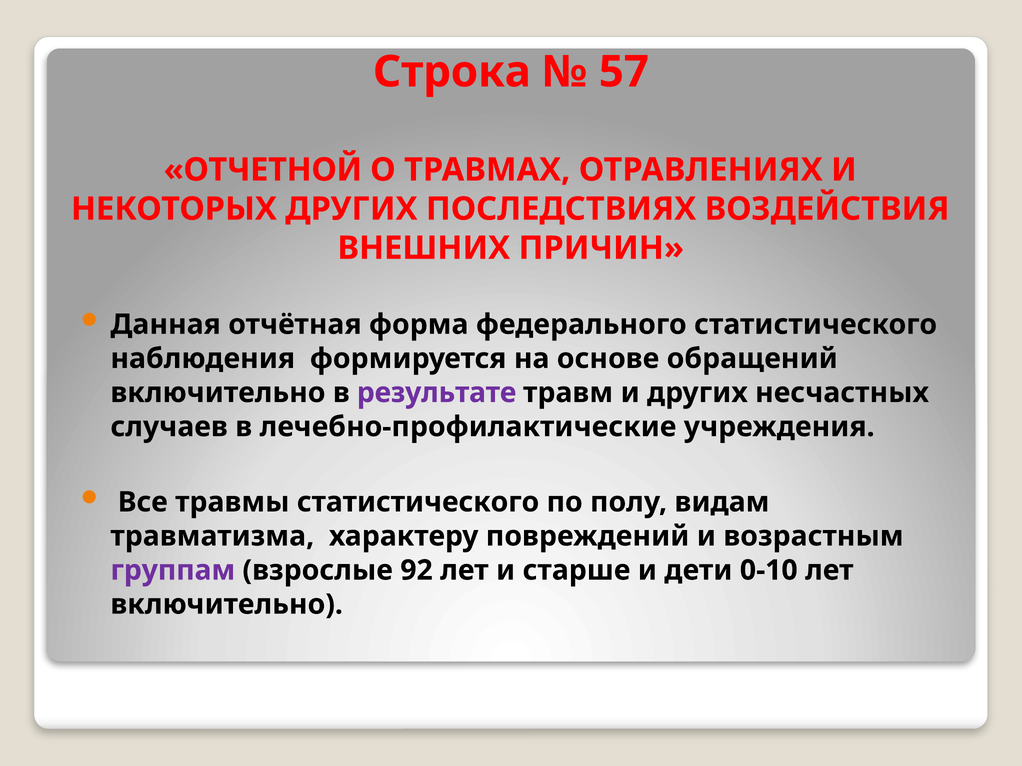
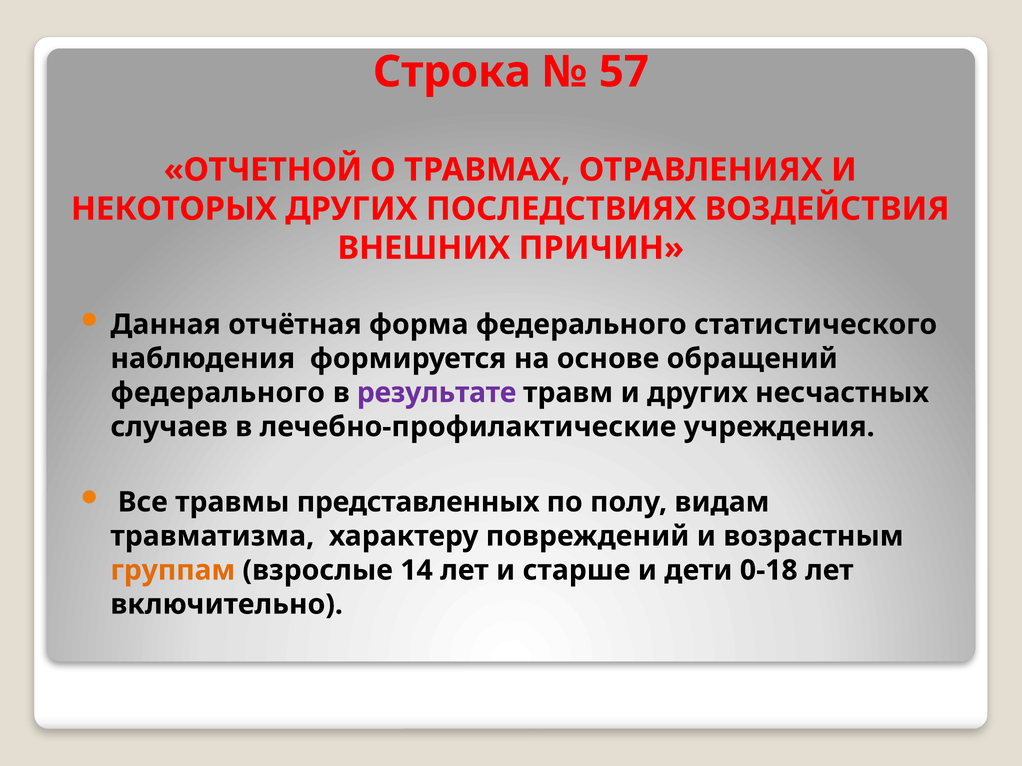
включительно at (218, 393): включительно -> федерального
травмы статистического: статистического -> представленных
группам colour: purple -> orange
92: 92 -> 14
0-10: 0-10 -> 0-18
